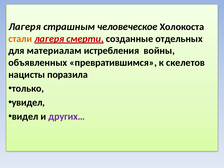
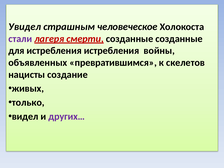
Лагеря at (25, 27): Лагеря -> Увидел
стали colour: orange -> purple
созданные отдельных: отдельных -> созданные
для материалам: материалам -> истребления
поразила: поразила -> создание
только: только -> живых
увидел: увидел -> только
